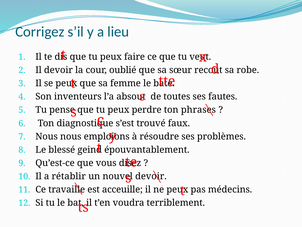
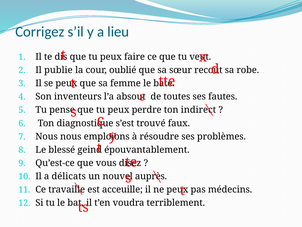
Il devoir: devoir -> publie
phrases: phrases -> indirect
rétablir: rétablir -> délicats
devoir at (151, 176): devoir -> auprès
